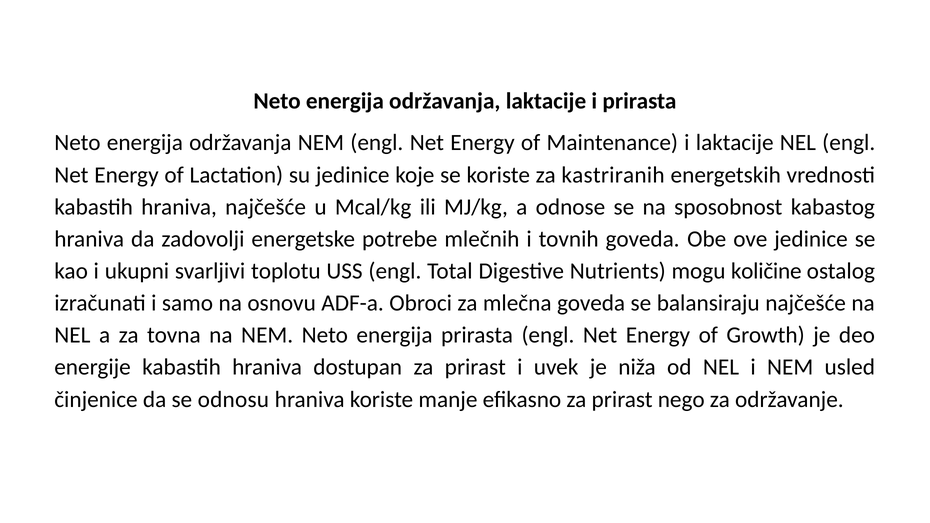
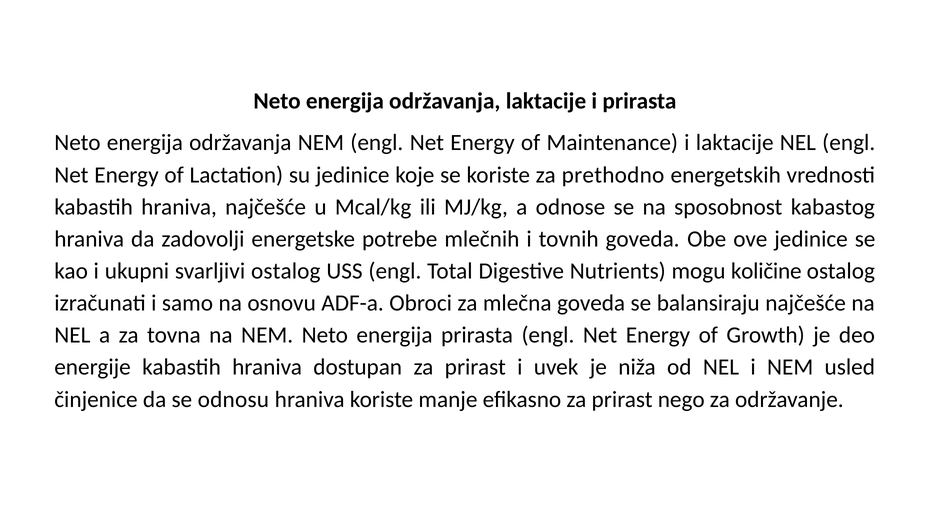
kastriranih: kastriranih -> prethodno
svarljivi toplotu: toplotu -> ostalog
